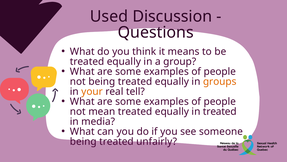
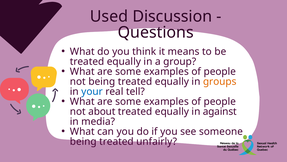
your colour: orange -> blue
mean: mean -> about
in treated: treated -> against
